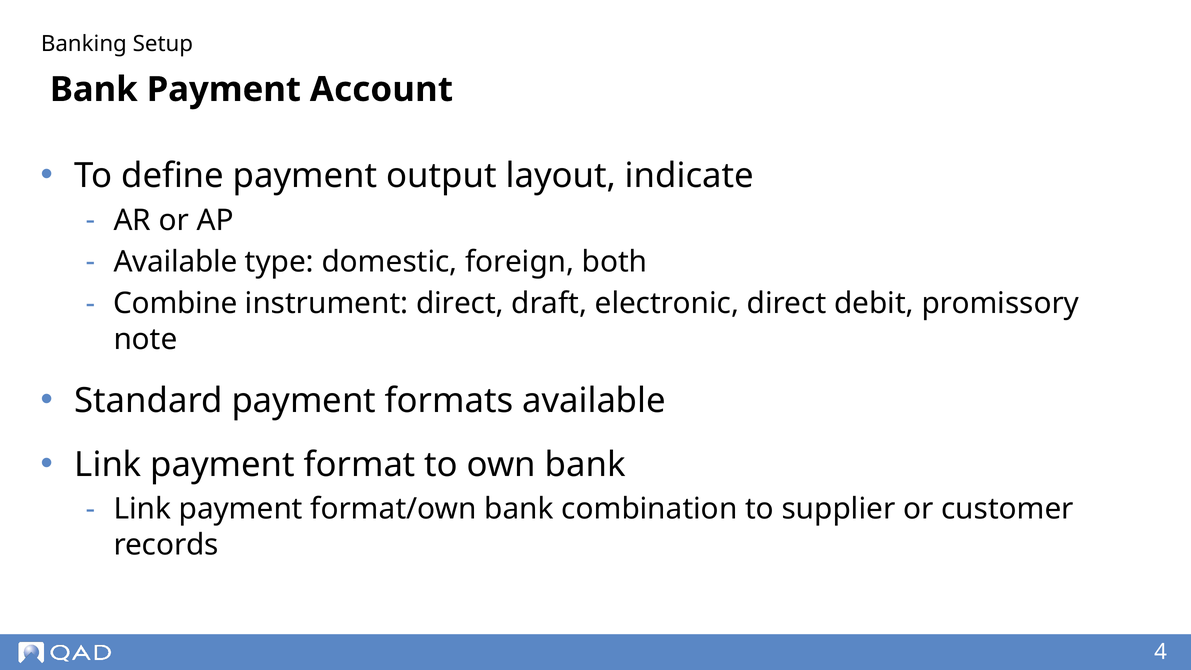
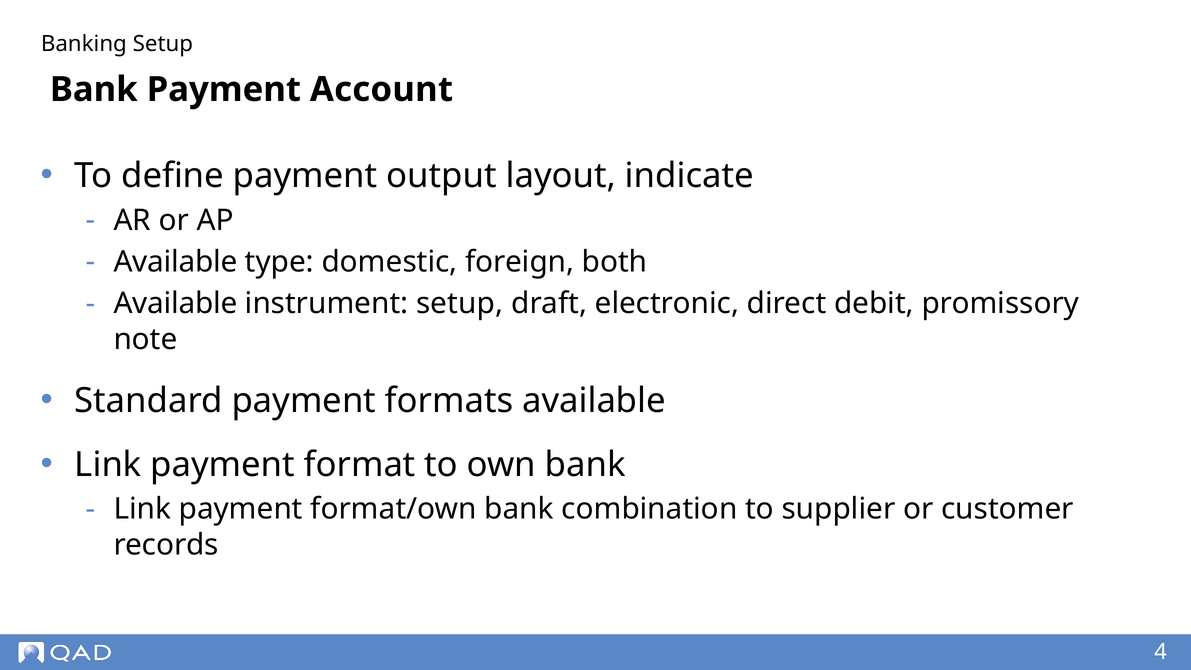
Combine at (175, 304): Combine -> Available
instrument direct: direct -> setup
